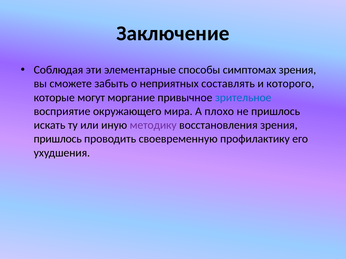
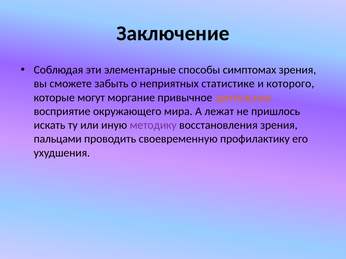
составлять: составлять -> статистике
зрительное colour: blue -> orange
плохо: плохо -> лежат
пришлось at (58, 139): пришлось -> пальцами
